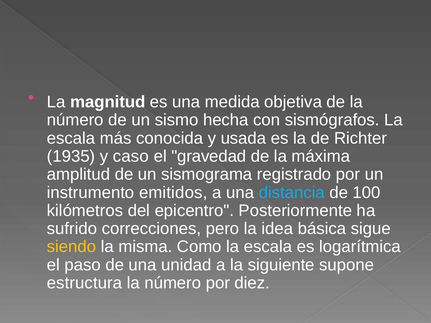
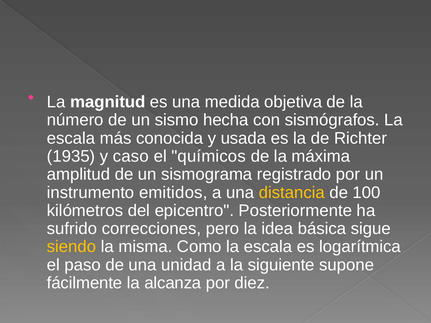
gravedad: gravedad -> químicos
distancia colour: light blue -> yellow
estructura: estructura -> fácilmente
número at (173, 283): número -> alcanza
